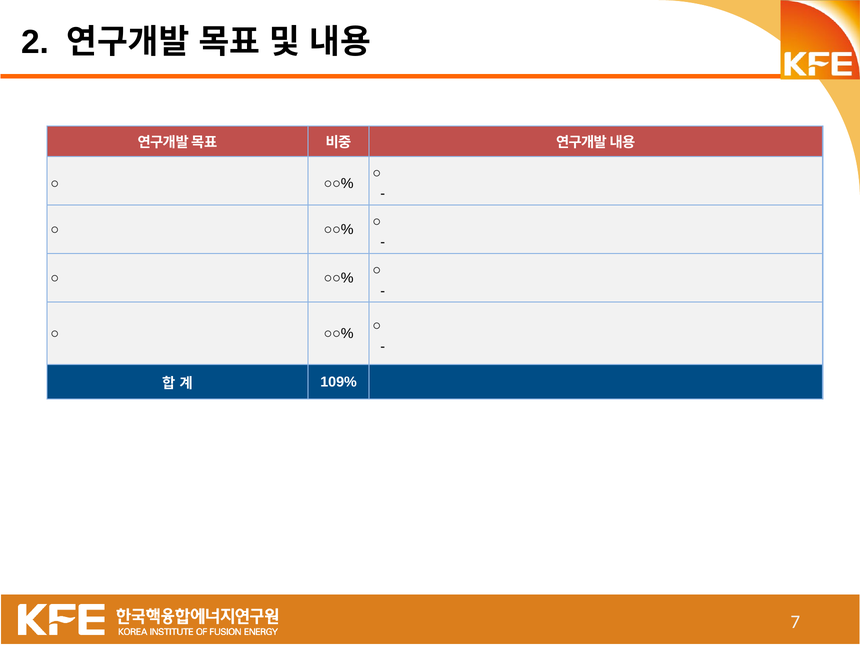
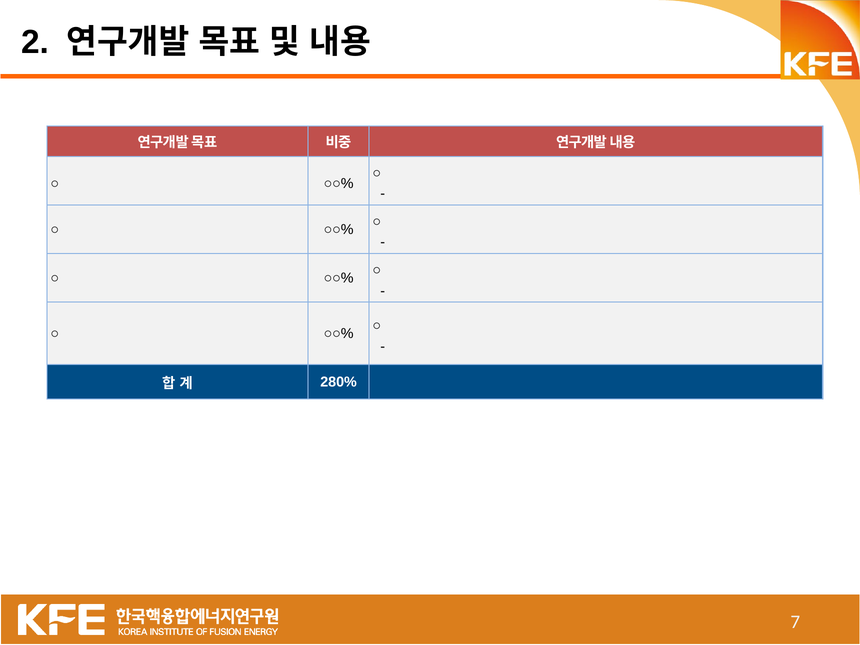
109%: 109% -> 280%
